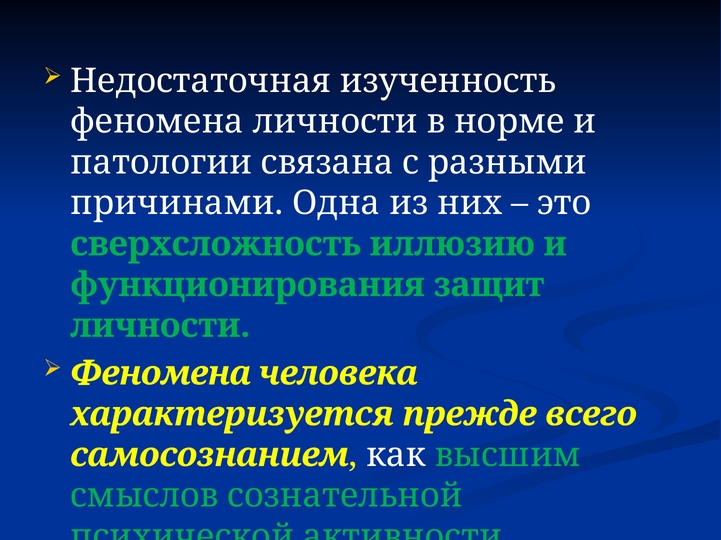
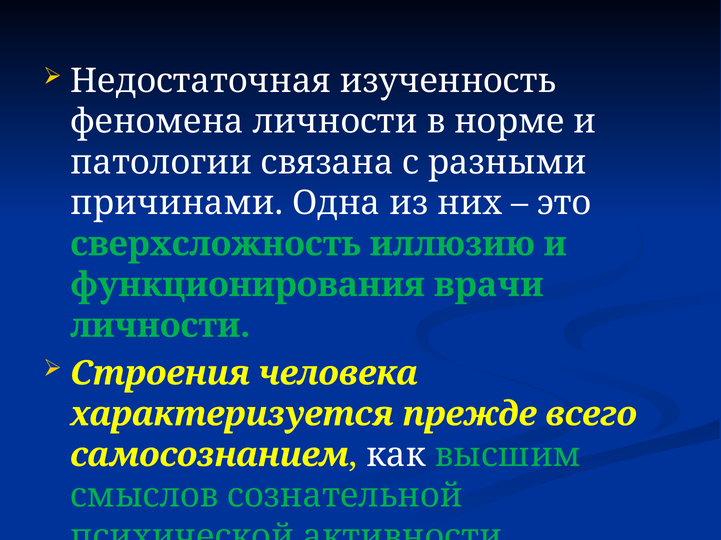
защит: защит -> врачи
Феномена at (160, 374): Феномена -> Строения
